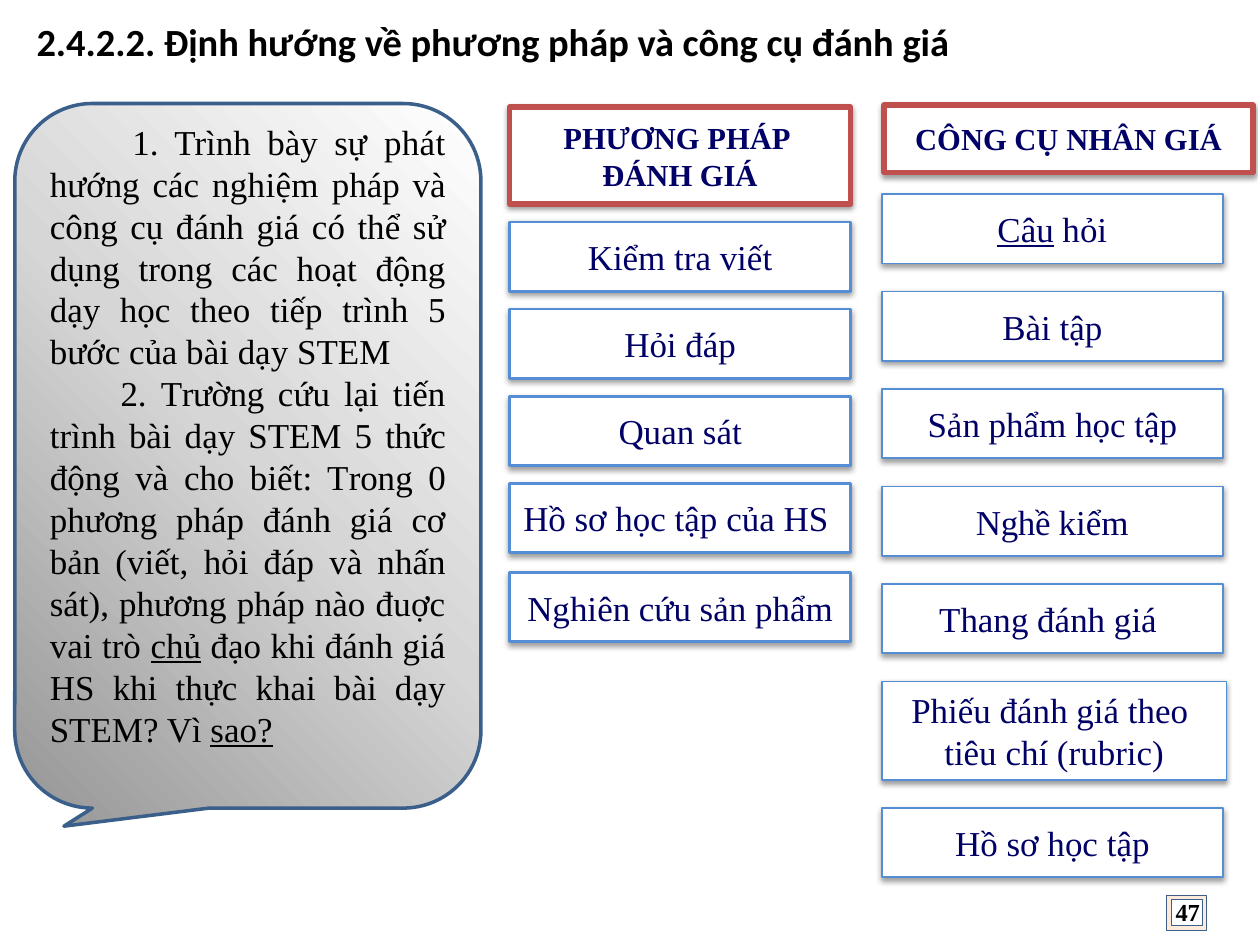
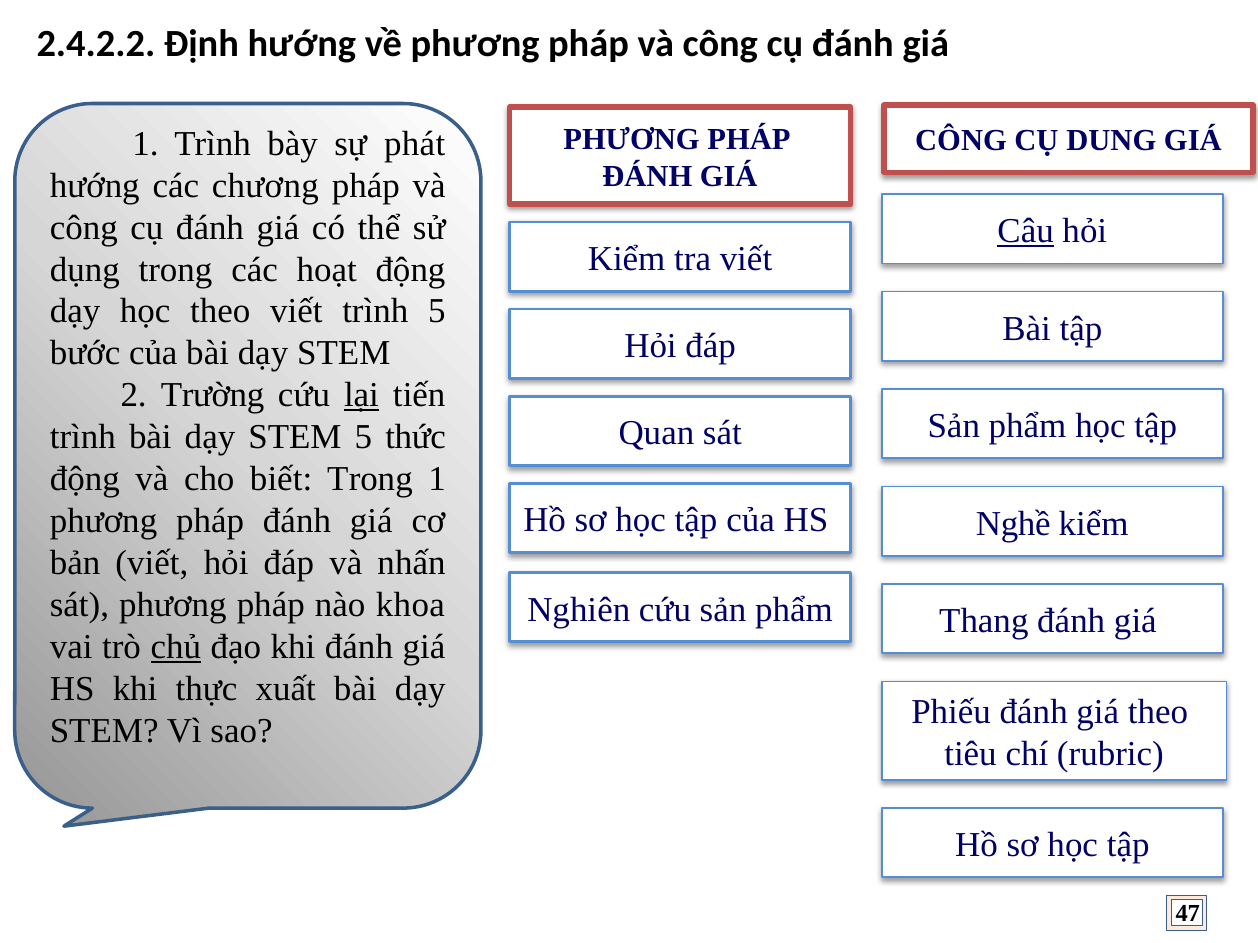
NHÂN: NHÂN -> DUNG
nghiệm: nghiệm -> chương
theo tiếp: tiếp -> viết
lại underline: none -> present
Trong 0: 0 -> 1
đuợc: đuợc -> khoa
khai: khai -> xuất
sao underline: present -> none
